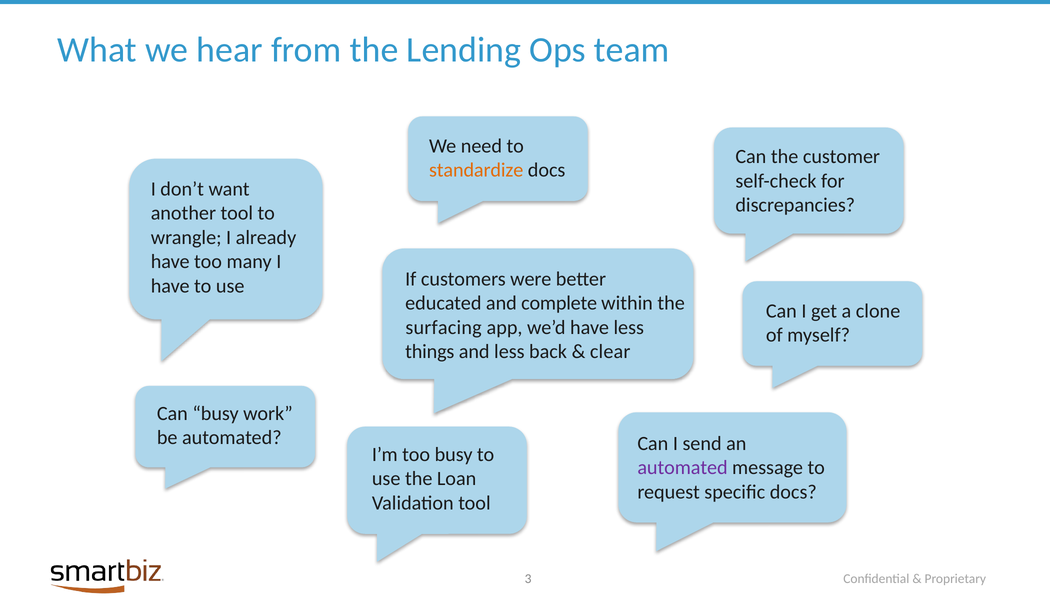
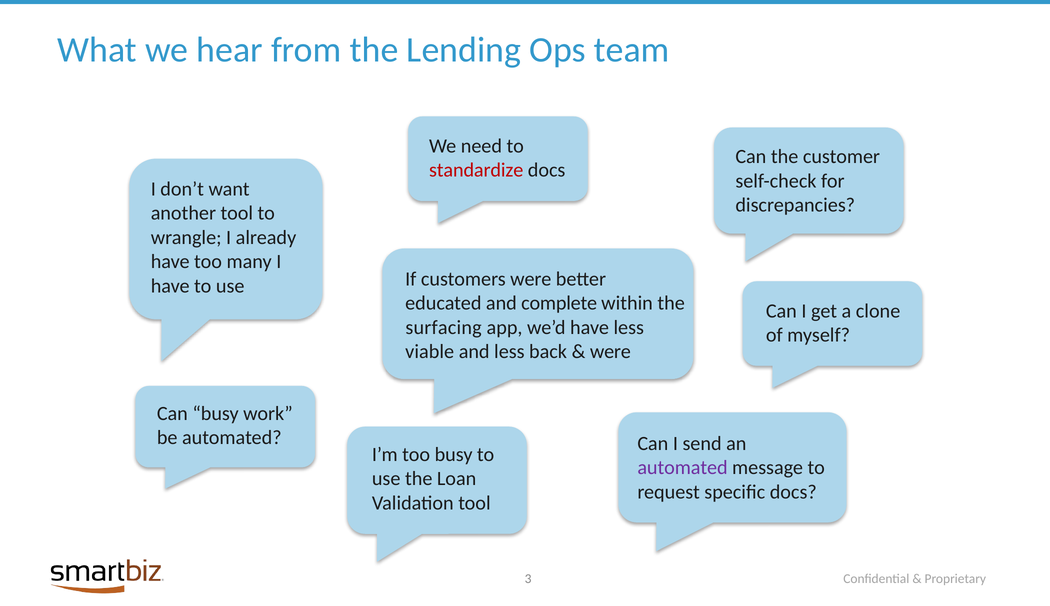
standardize colour: orange -> red
things: things -> viable
clear at (610, 351): clear -> were
